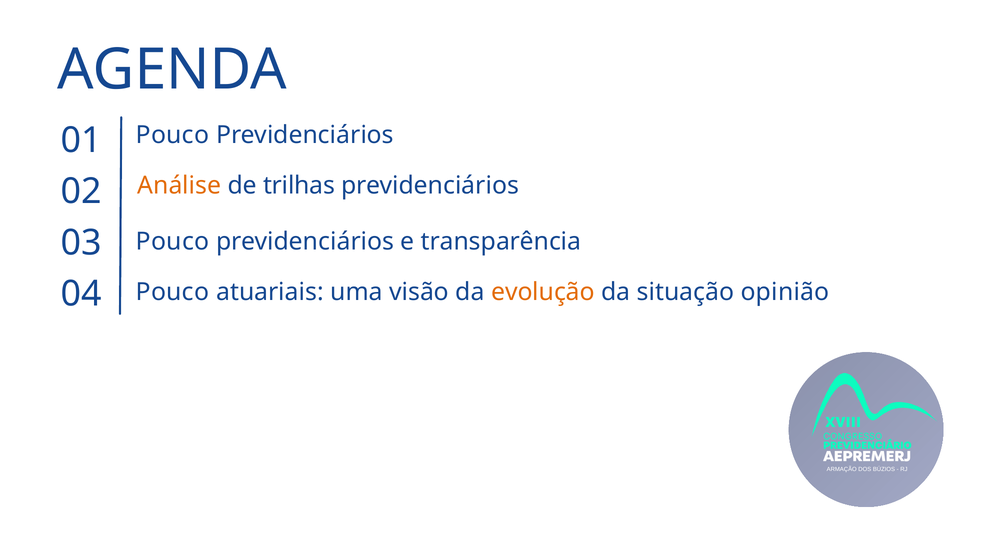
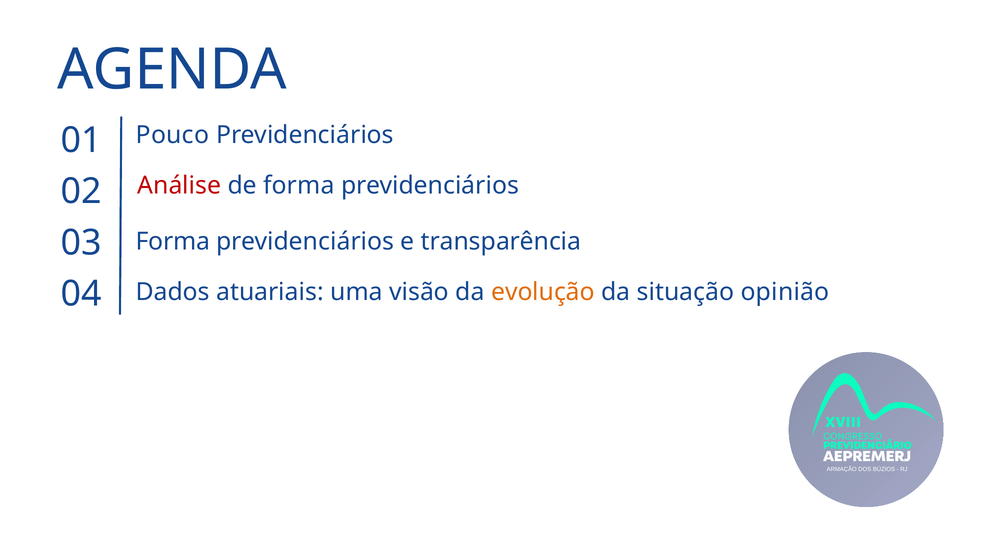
Análise colour: orange -> red
de trilhas: trilhas -> forma
Pouco at (173, 242): Pouco -> Forma
Pouco at (172, 292): Pouco -> Dados
